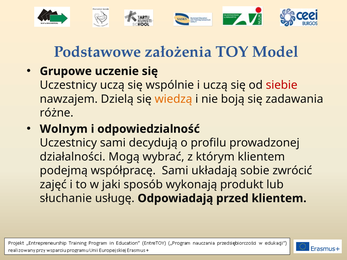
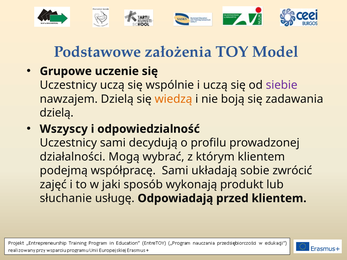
siebie colour: red -> purple
różne at (57, 113): różne -> dzielą
Wolnym: Wolnym -> Wszyscy
